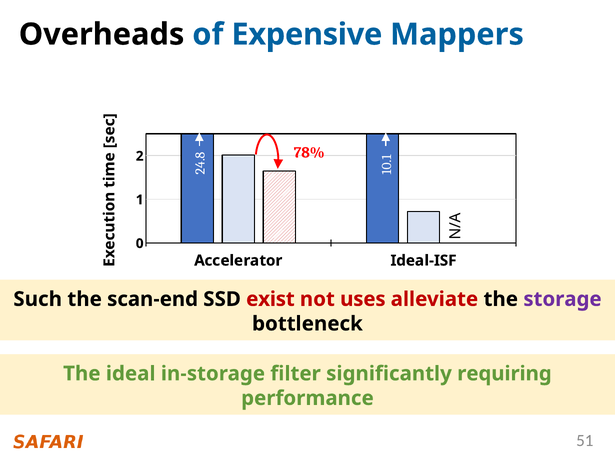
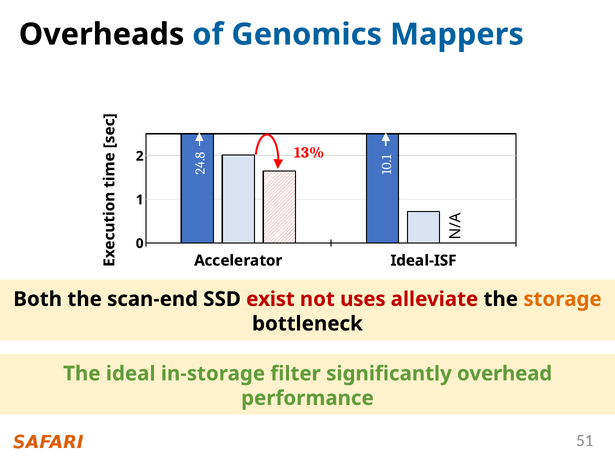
Expensive: Expensive -> Genomics
78%: 78% -> 13%
Such: Such -> Both
storage colour: purple -> orange
requiring: requiring -> overhead
